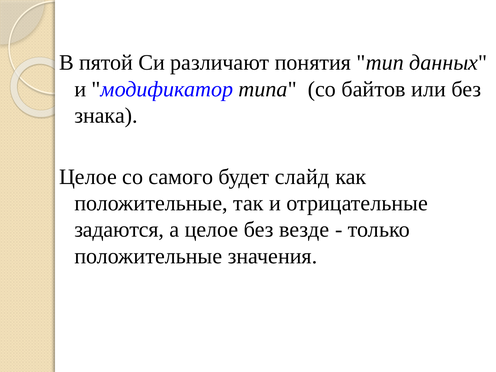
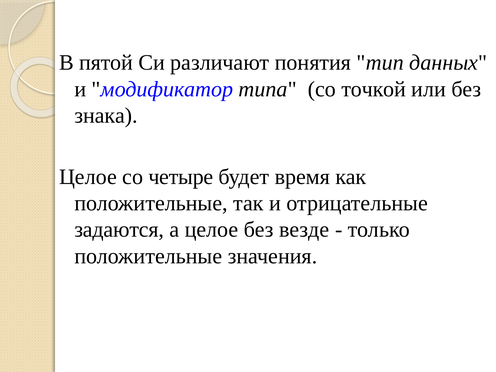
байтов: байтов -> точкой
самого: самого -> четыре
слайд: слайд -> время
